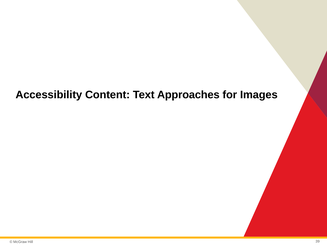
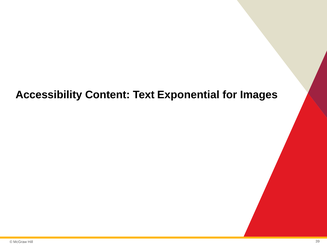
Approaches: Approaches -> Exponential
